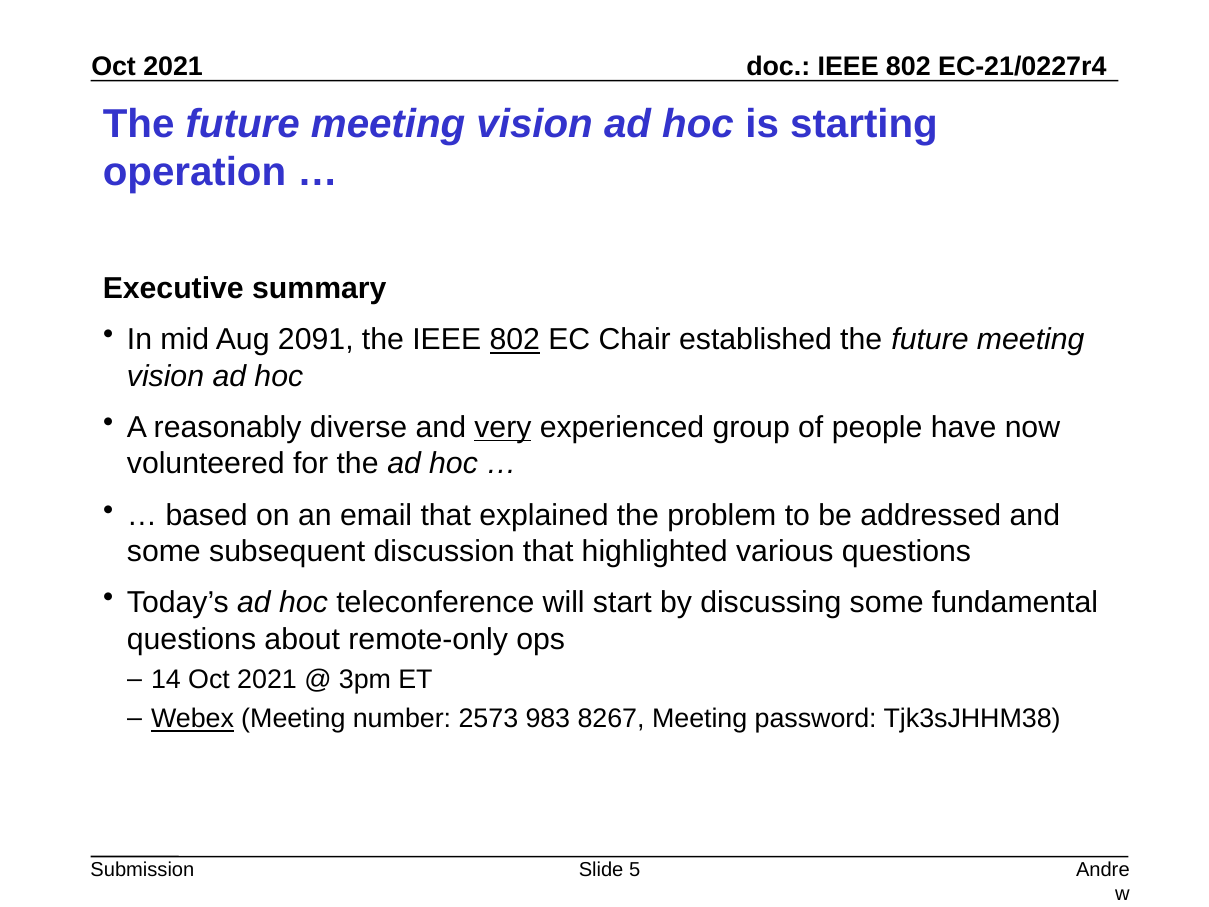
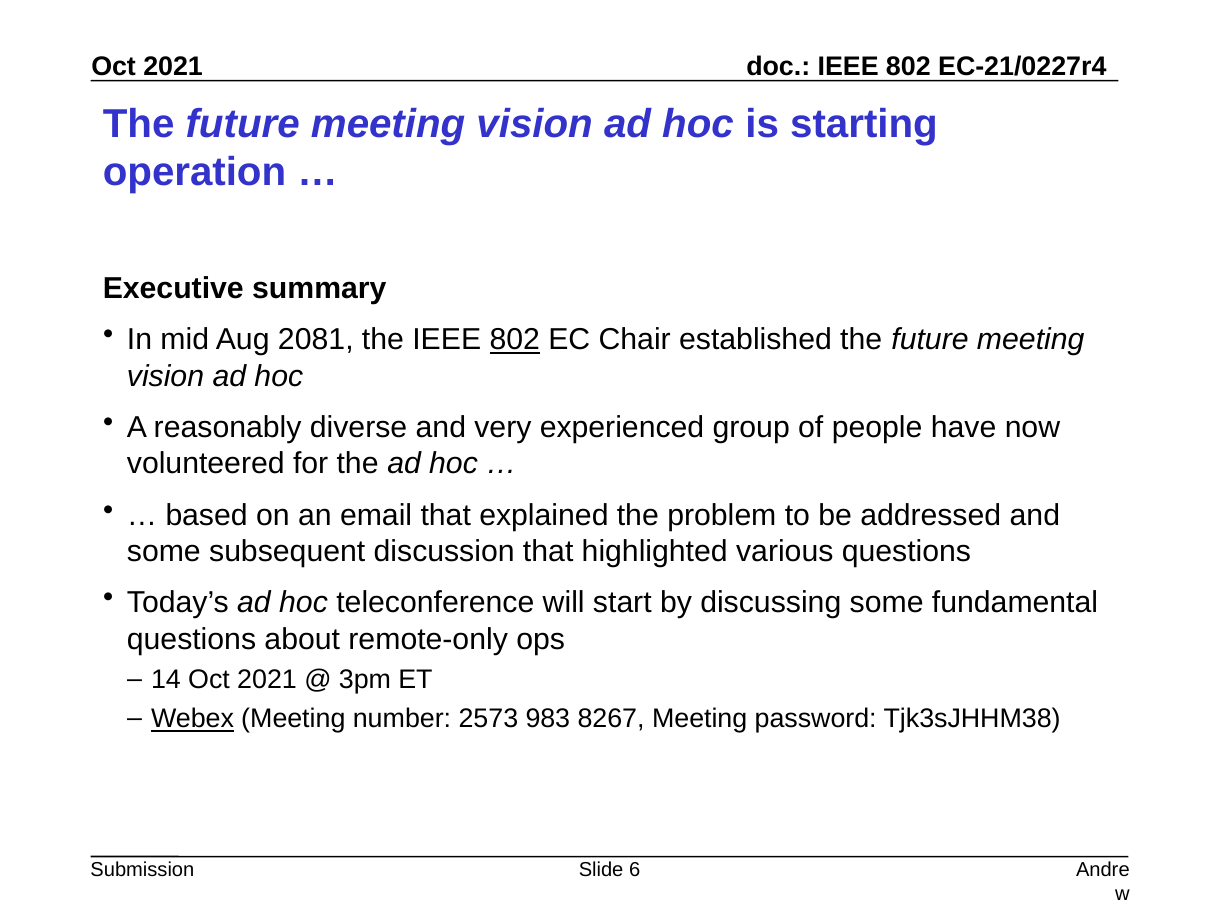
2091: 2091 -> 2081
very underline: present -> none
5: 5 -> 6
